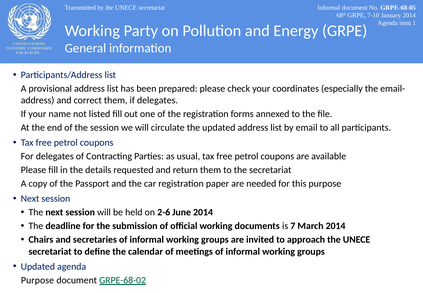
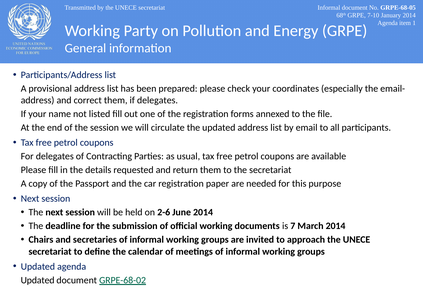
Purpose at (37, 280): Purpose -> Updated
